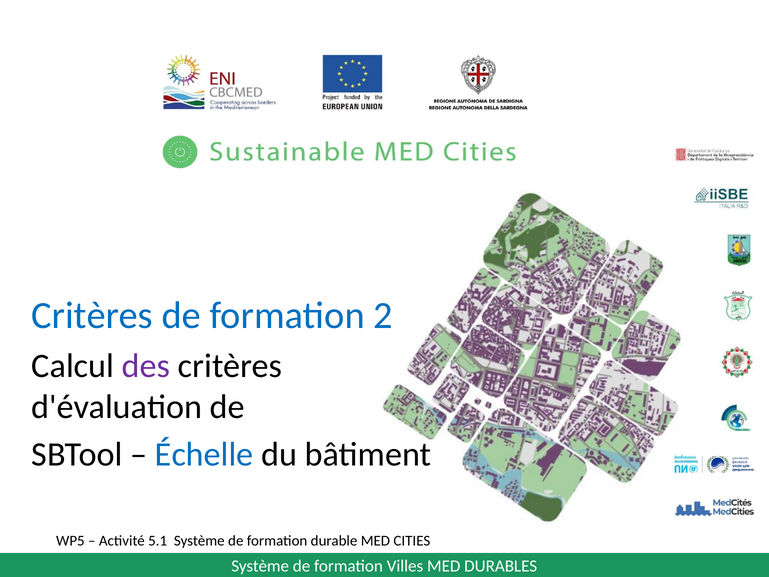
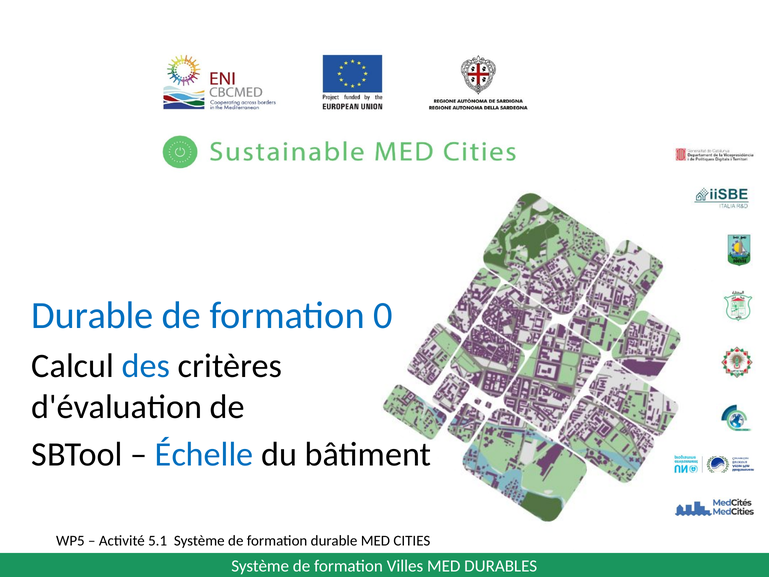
Critères at (92, 315): Critères -> Durable
2: 2 -> 0
des colour: purple -> blue
